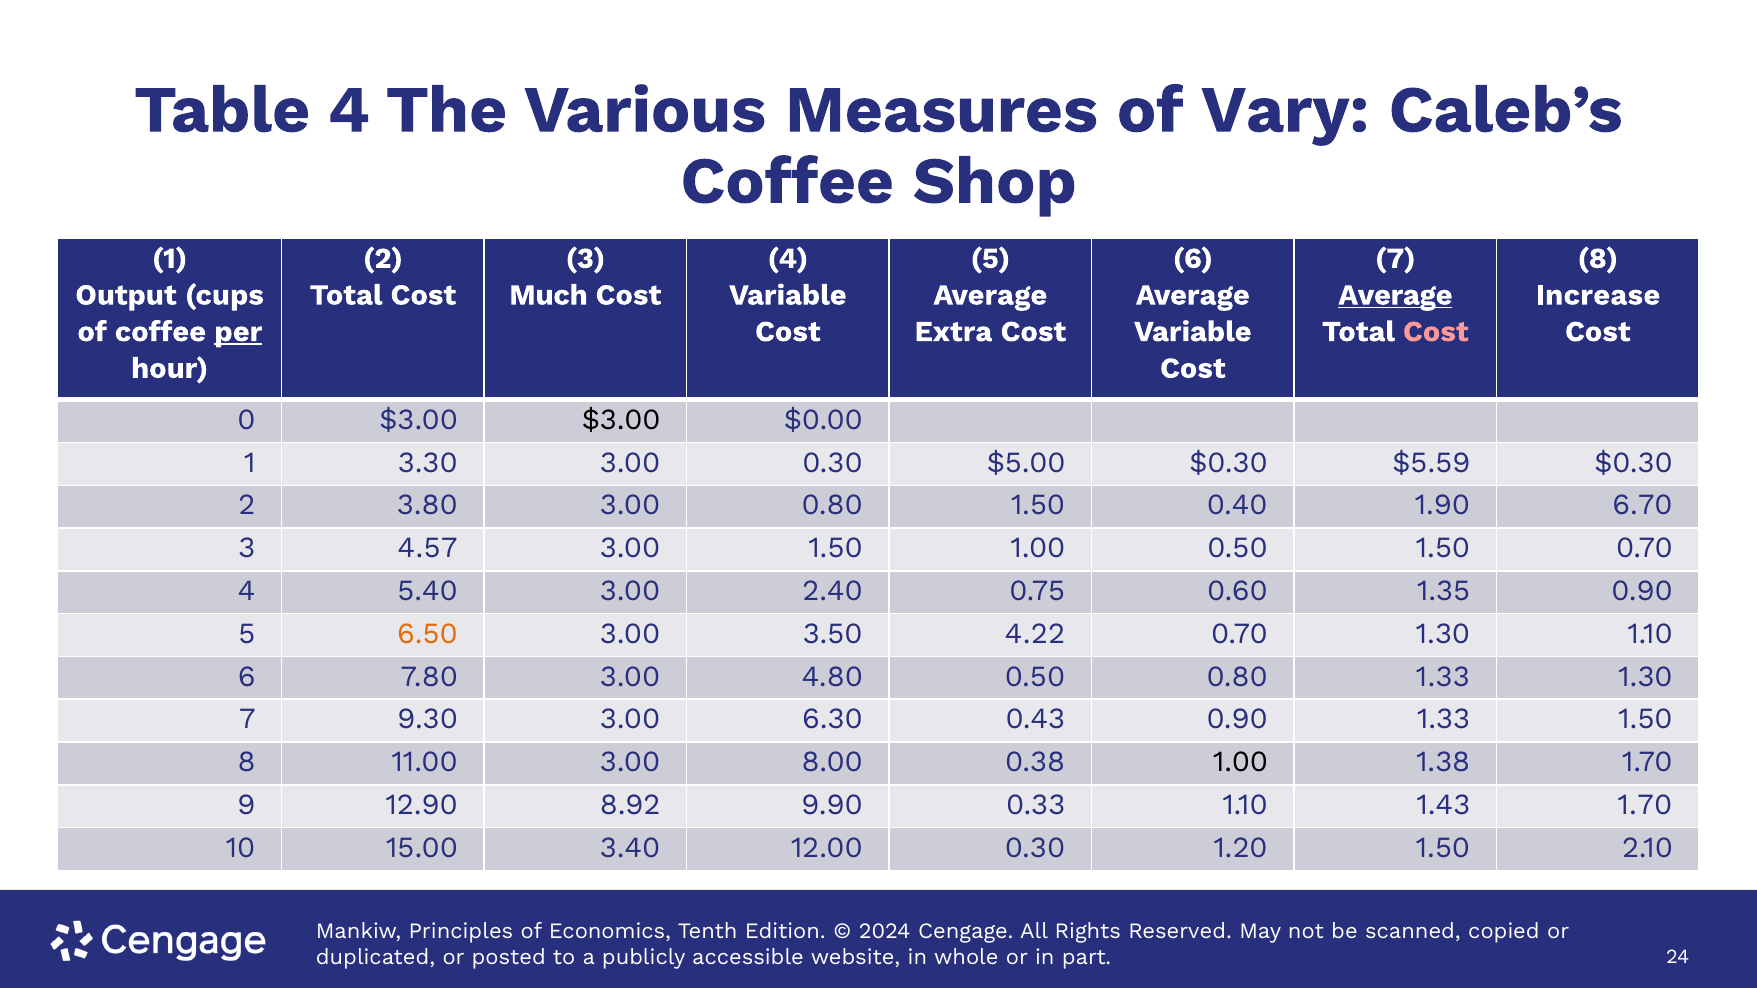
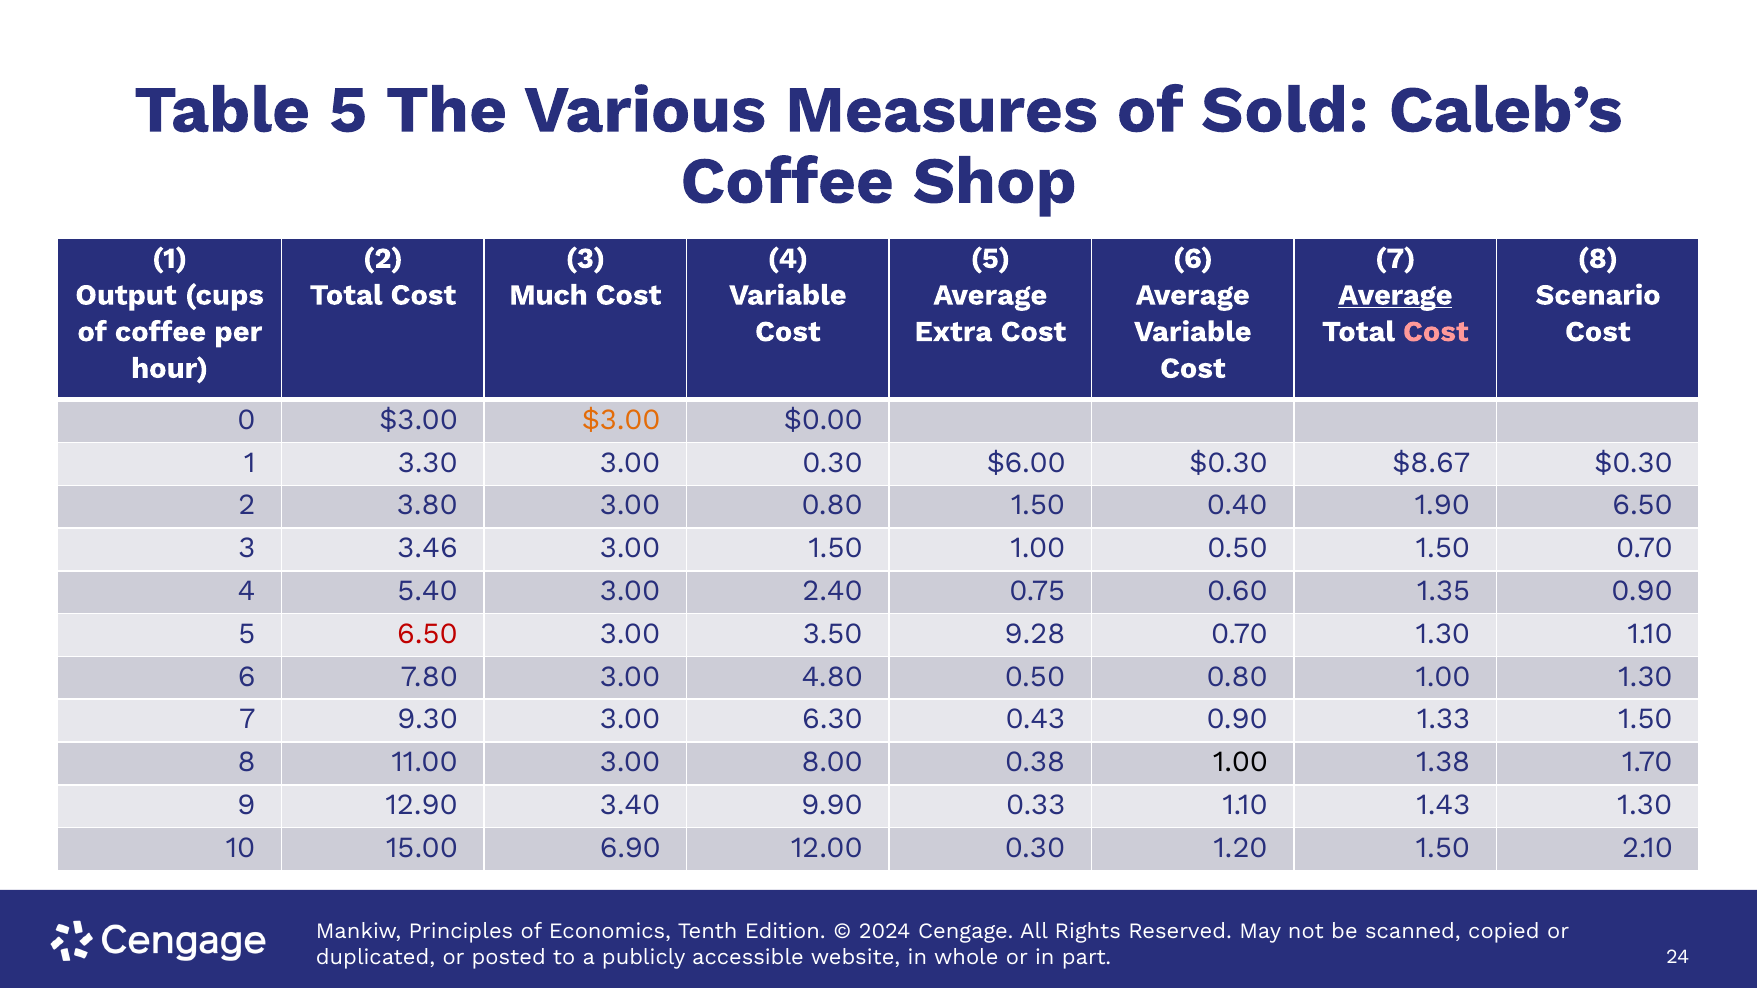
Table 4: 4 -> 5
Vary: Vary -> Sold
Increase: Increase -> Scenario
per underline: present -> none
$3.00 at (621, 420) colour: black -> orange
$5.00: $5.00 -> $6.00
$5.59: $5.59 -> $8.67
1.90 6.70: 6.70 -> 6.50
4.57: 4.57 -> 3.46
6.50 at (428, 634) colour: orange -> red
4.22: 4.22 -> 9.28
0.80 1.33: 1.33 -> 1.00
8.92: 8.92 -> 3.40
1.43 1.70: 1.70 -> 1.30
3.40: 3.40 -> 6.90
